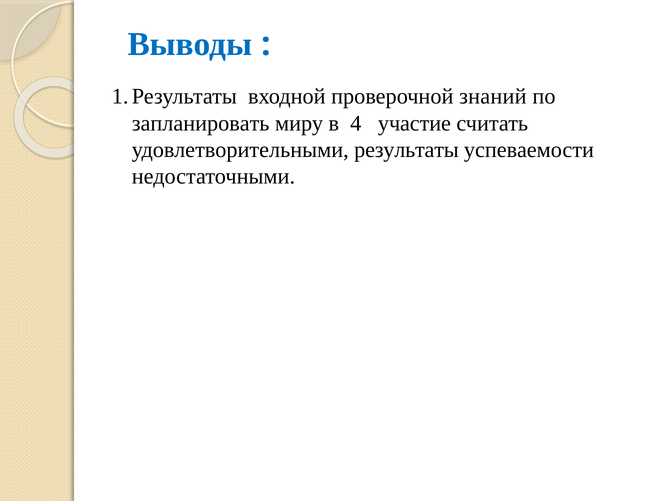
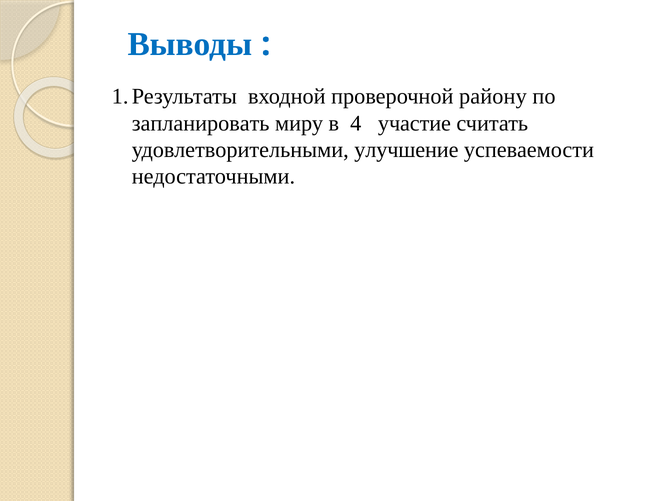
знаний: знаний -> району
удовлетворительными результаты: результаты -> улучшение
